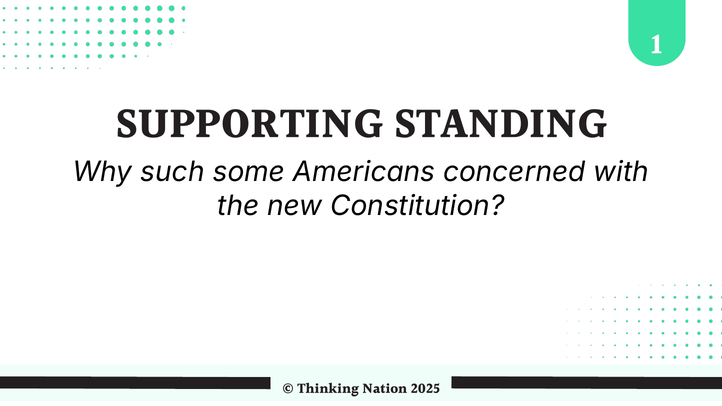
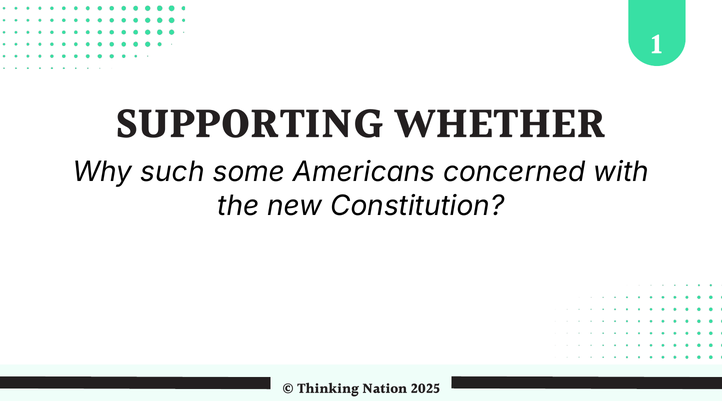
STANDING: STANDING -> WHETHER
